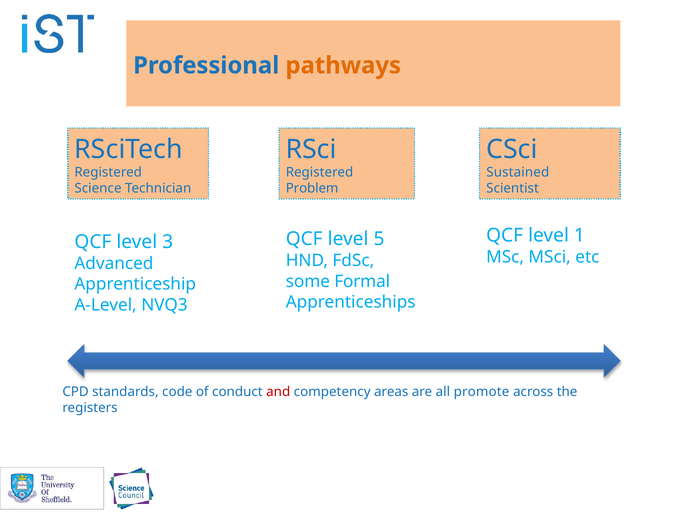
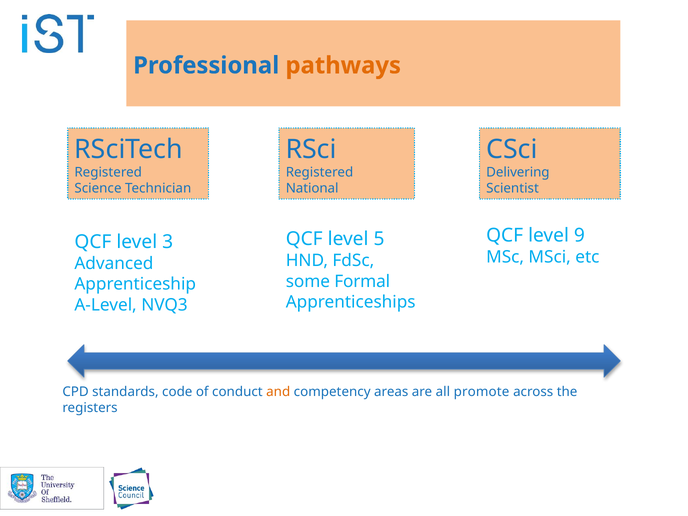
Sustained: Sustained -> Delivering
Problem: Problem -> National
1: 1 -> 9
and colour: red -> orange
